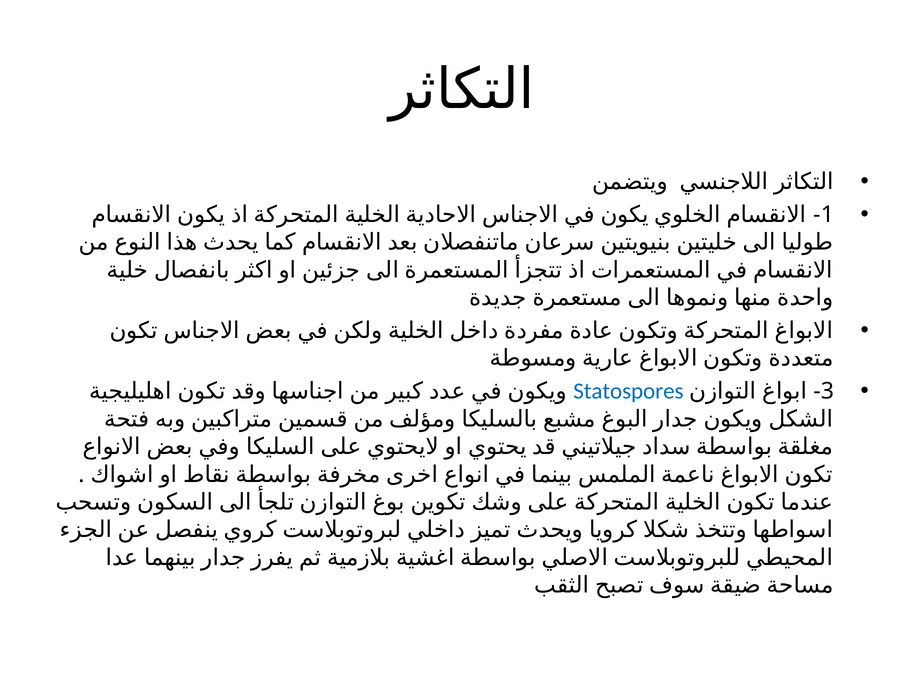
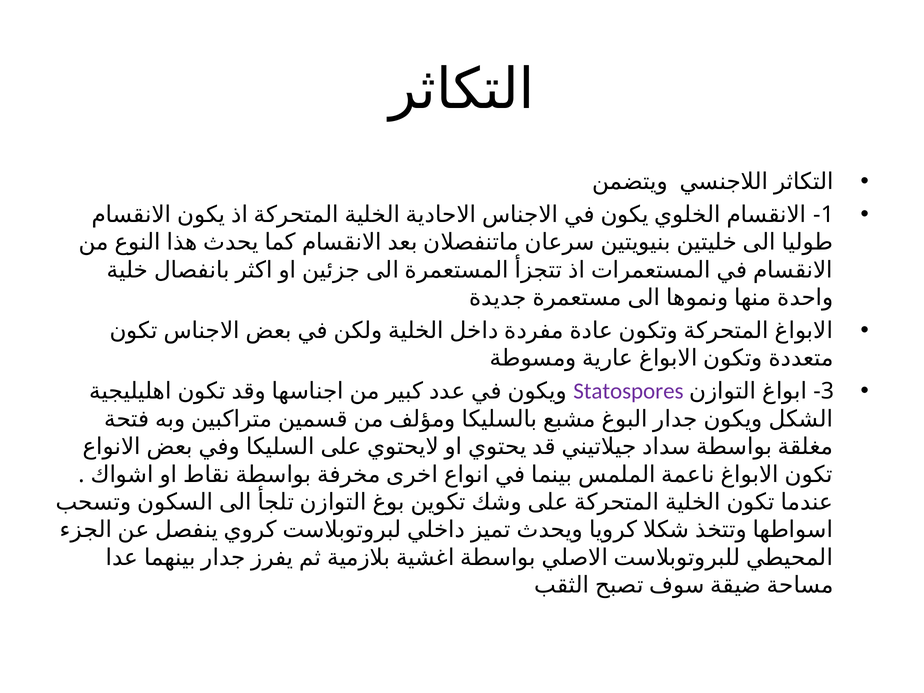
Statospores colour: blue -> purple
